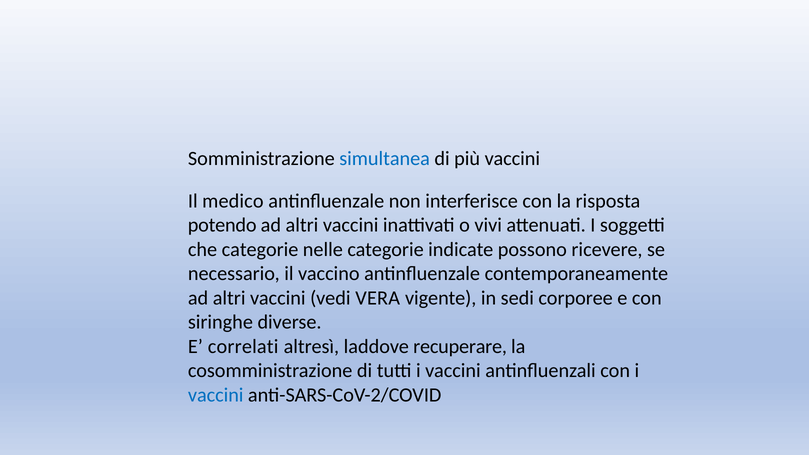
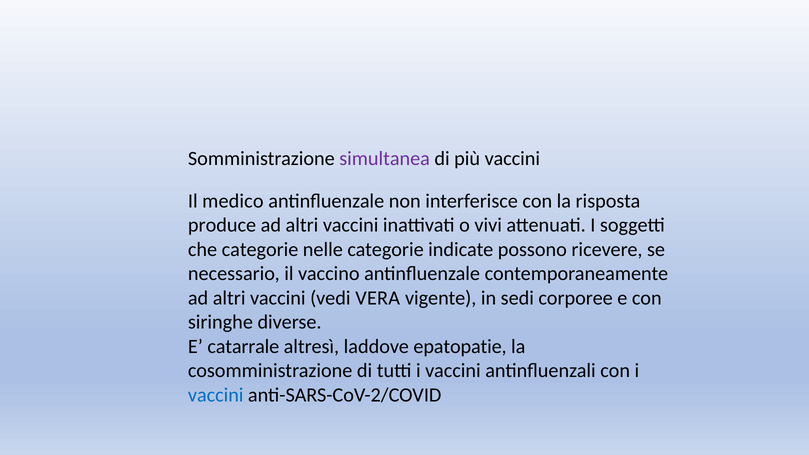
simultanea colour: blue -> purple
potendo: potendo -> produce
correlati: correlati -> catarrale
recuperare: recuperare -> epatopatie
